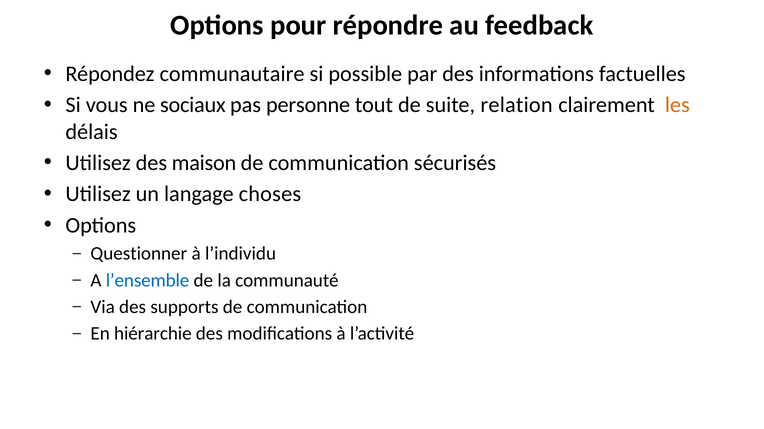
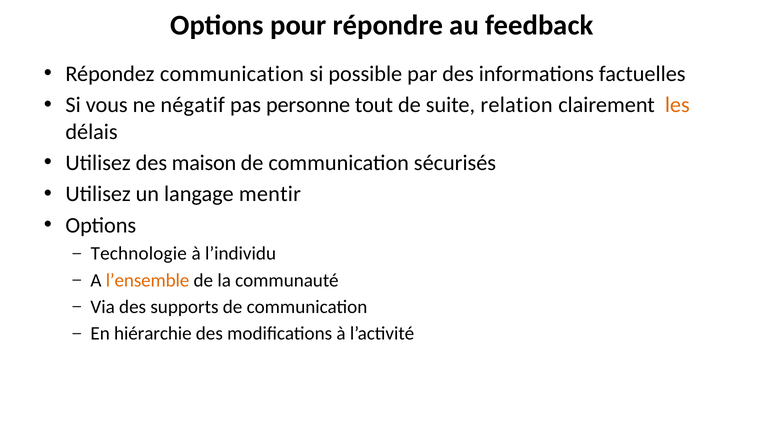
Répondez communautaire: communautaire -> communication
sociaux: sociaux -> négatif
choses: choses -> mentir
Questionner: Questionner -> Technologie
l’ensemble colour: blue -> orange
